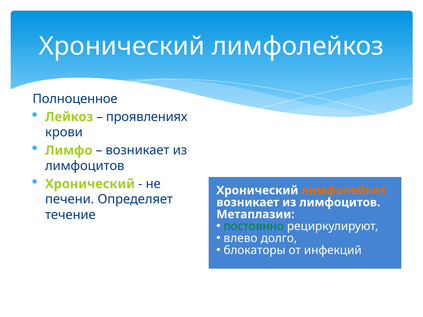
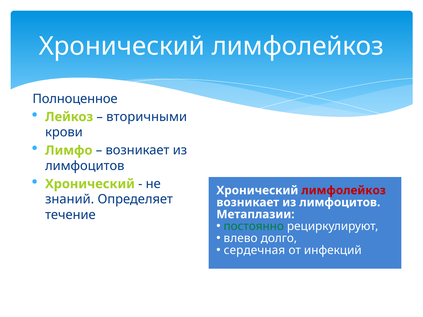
проявлениях: проявлениях -> вторичными
лимфолейкоз at (344, 191) colour: orange -> red
печени: печени -> знаний
блокаторы: блокаторы -> сердечная
